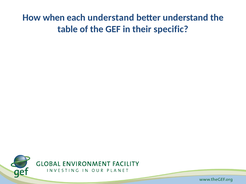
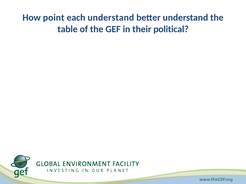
when: when -> point
specific: specific -> political
